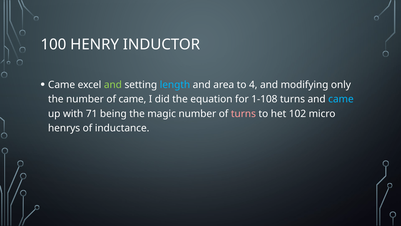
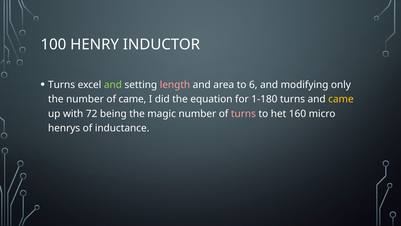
Came at (62, 85): Came -> Turns
length colour: light blue -> pink
4: 4 -> 6
1-108: 1-108 -> 1-180
came at (341, 99) colour: light blue -> yellow
71: 71 -> 72
102: 102 -> 160
